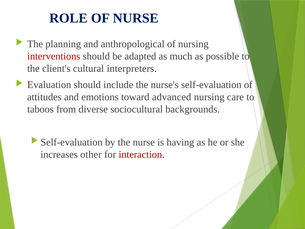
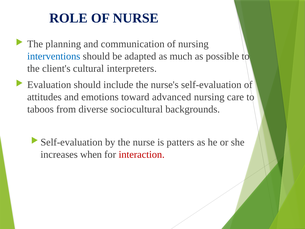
anthropological: anthropological -> communication
interventions colour: red -> blue
having: having -> patters
other: other -> when
